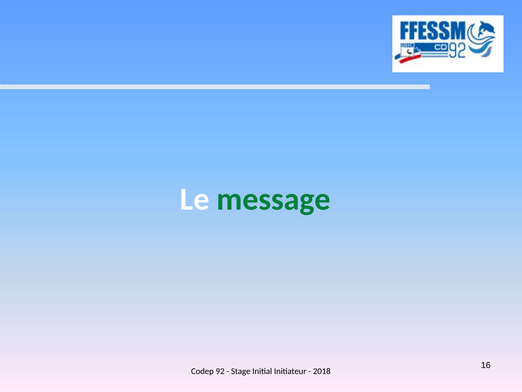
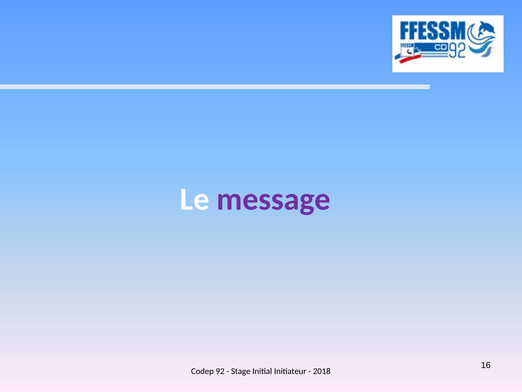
message colour: green -> purple
